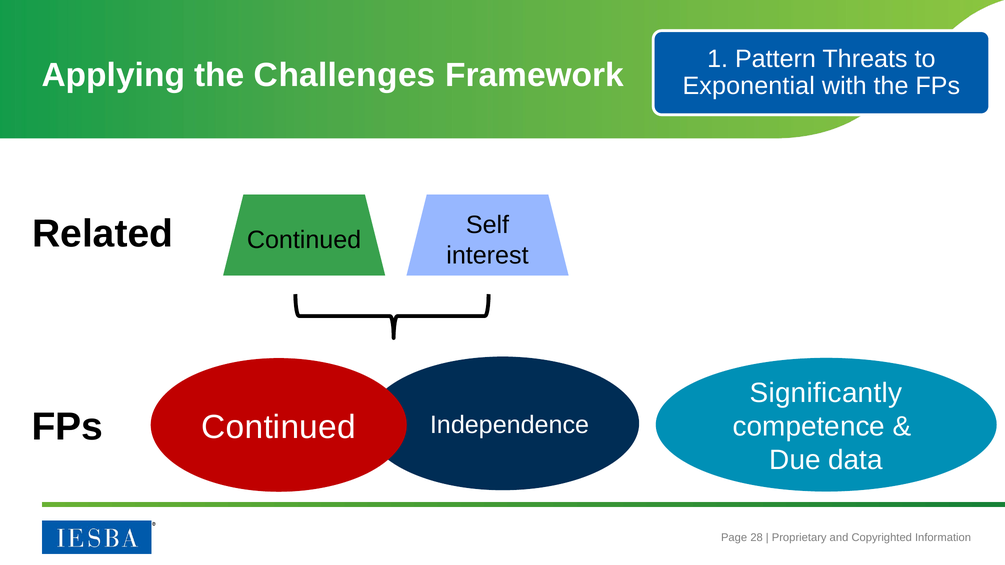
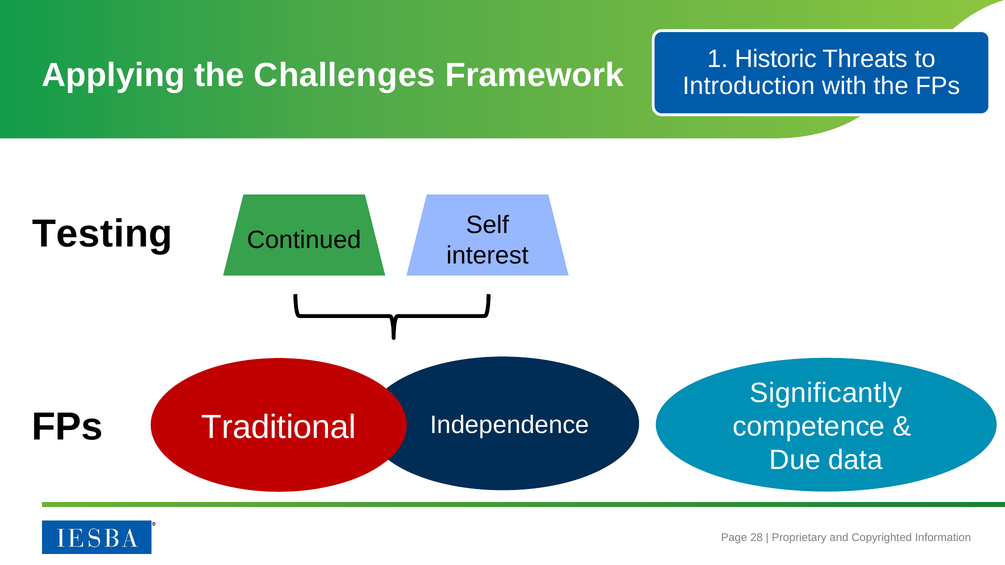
Pattern: Pattern -> Historic
Exponential: Exponential -> Introduction
Related: Related -> Testing
FPs Continued: Continued -> Traditional
